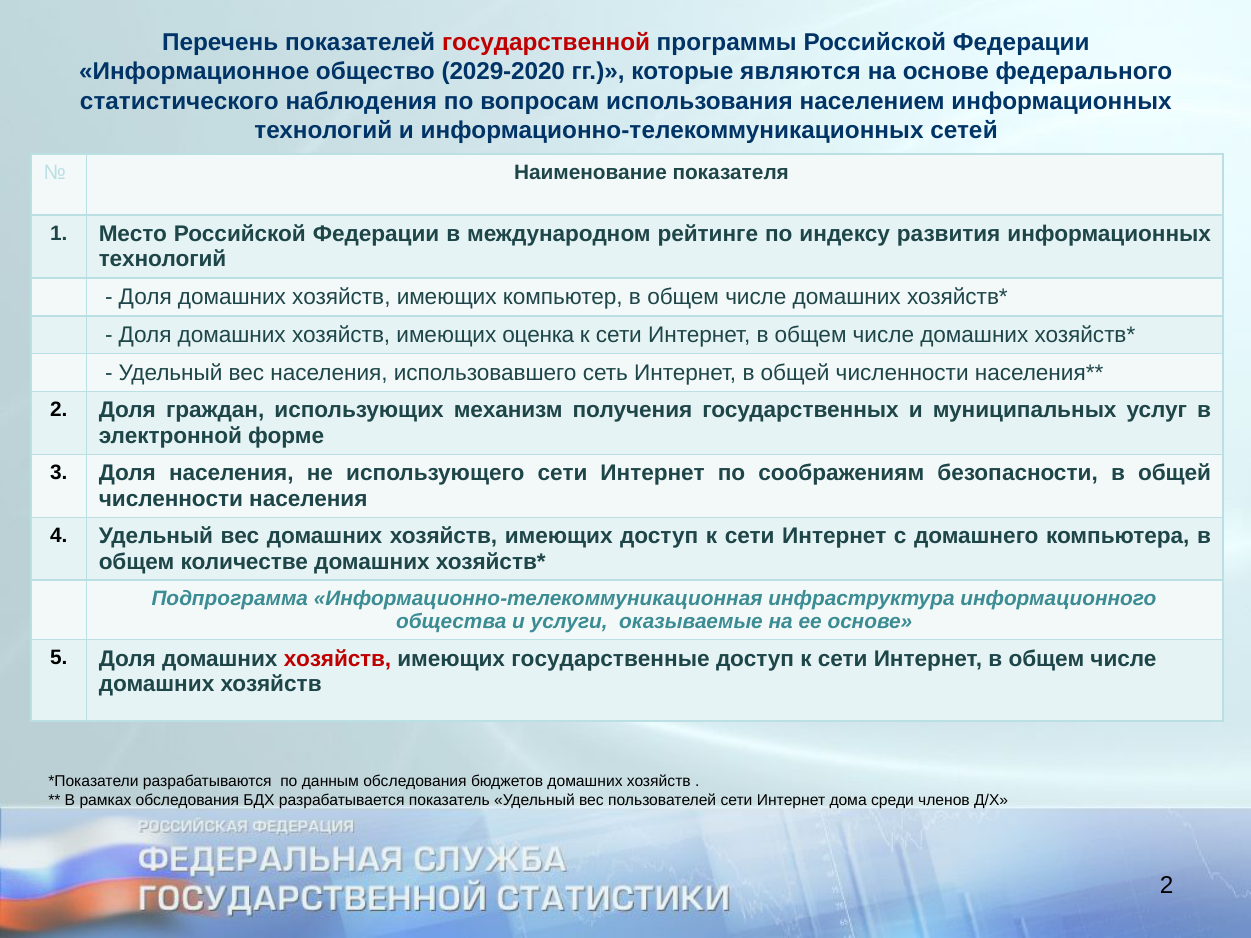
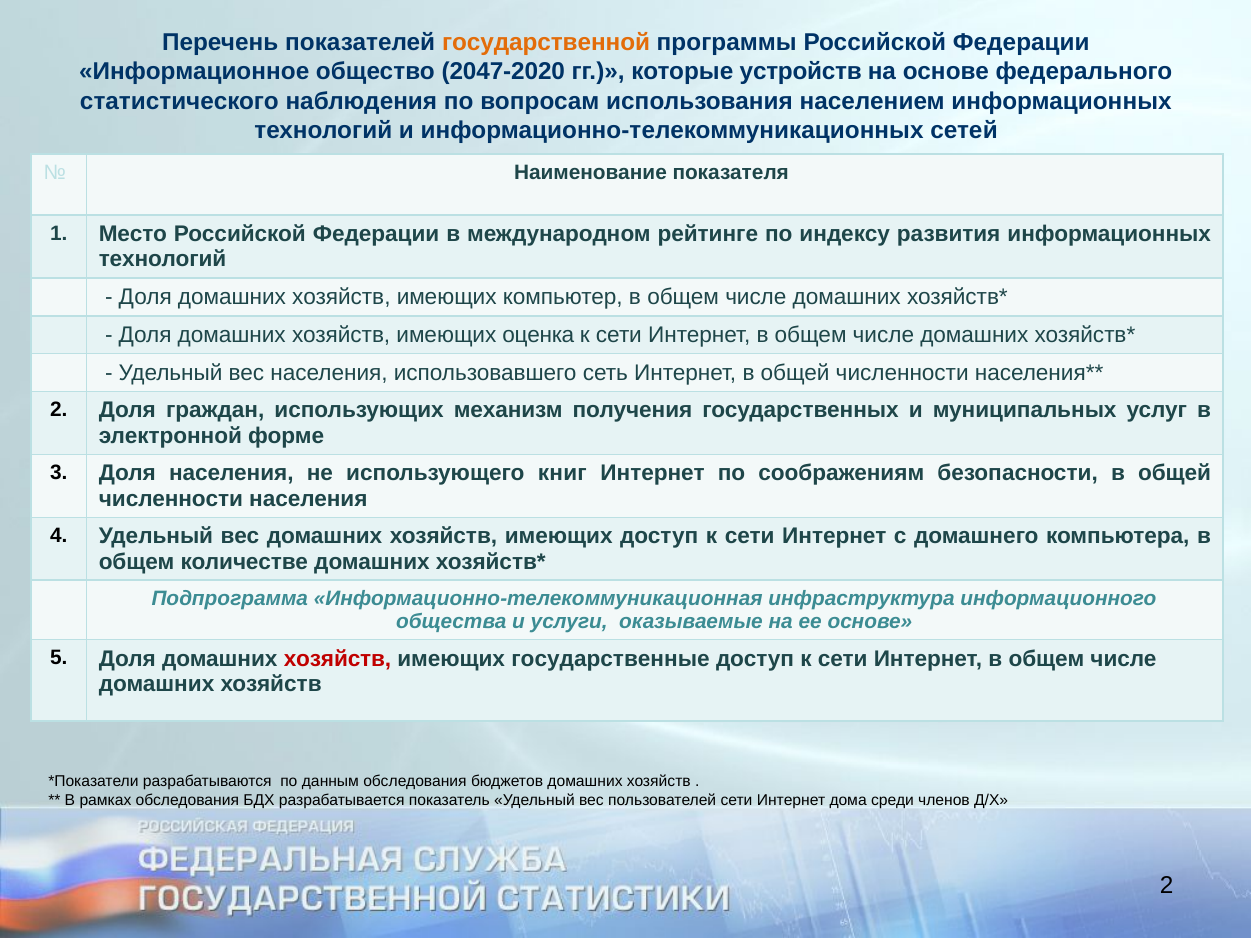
государственной colour: red -> orange
2029-2020: 2029-2020 -> 2047-2020
являются: являются -> устройств
использующего сети: сети -> книг
